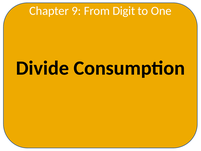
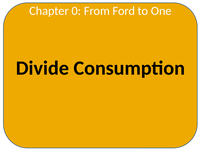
9: 9 -> 0
Digit: Digit -> Ford
